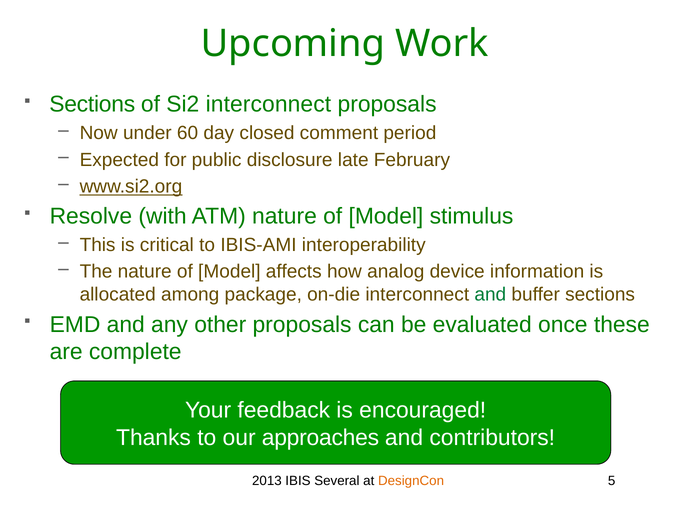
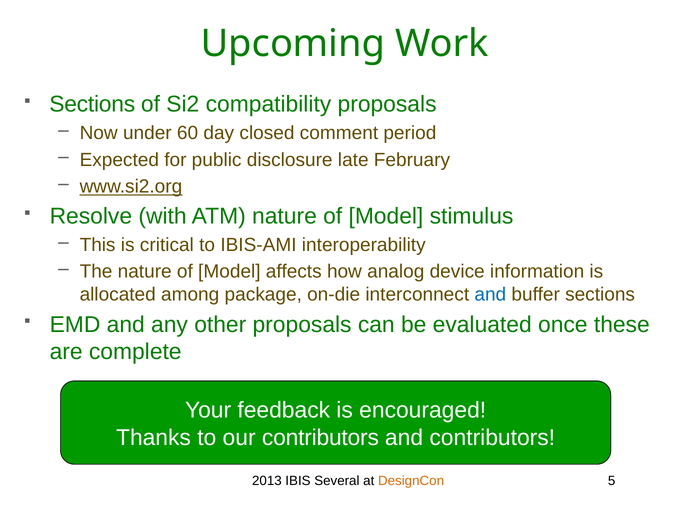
Si2 interconnect: interconnect -> compatibility
and at (490, 294) colour: green -> blue
our approaches: approaches -> contributors
